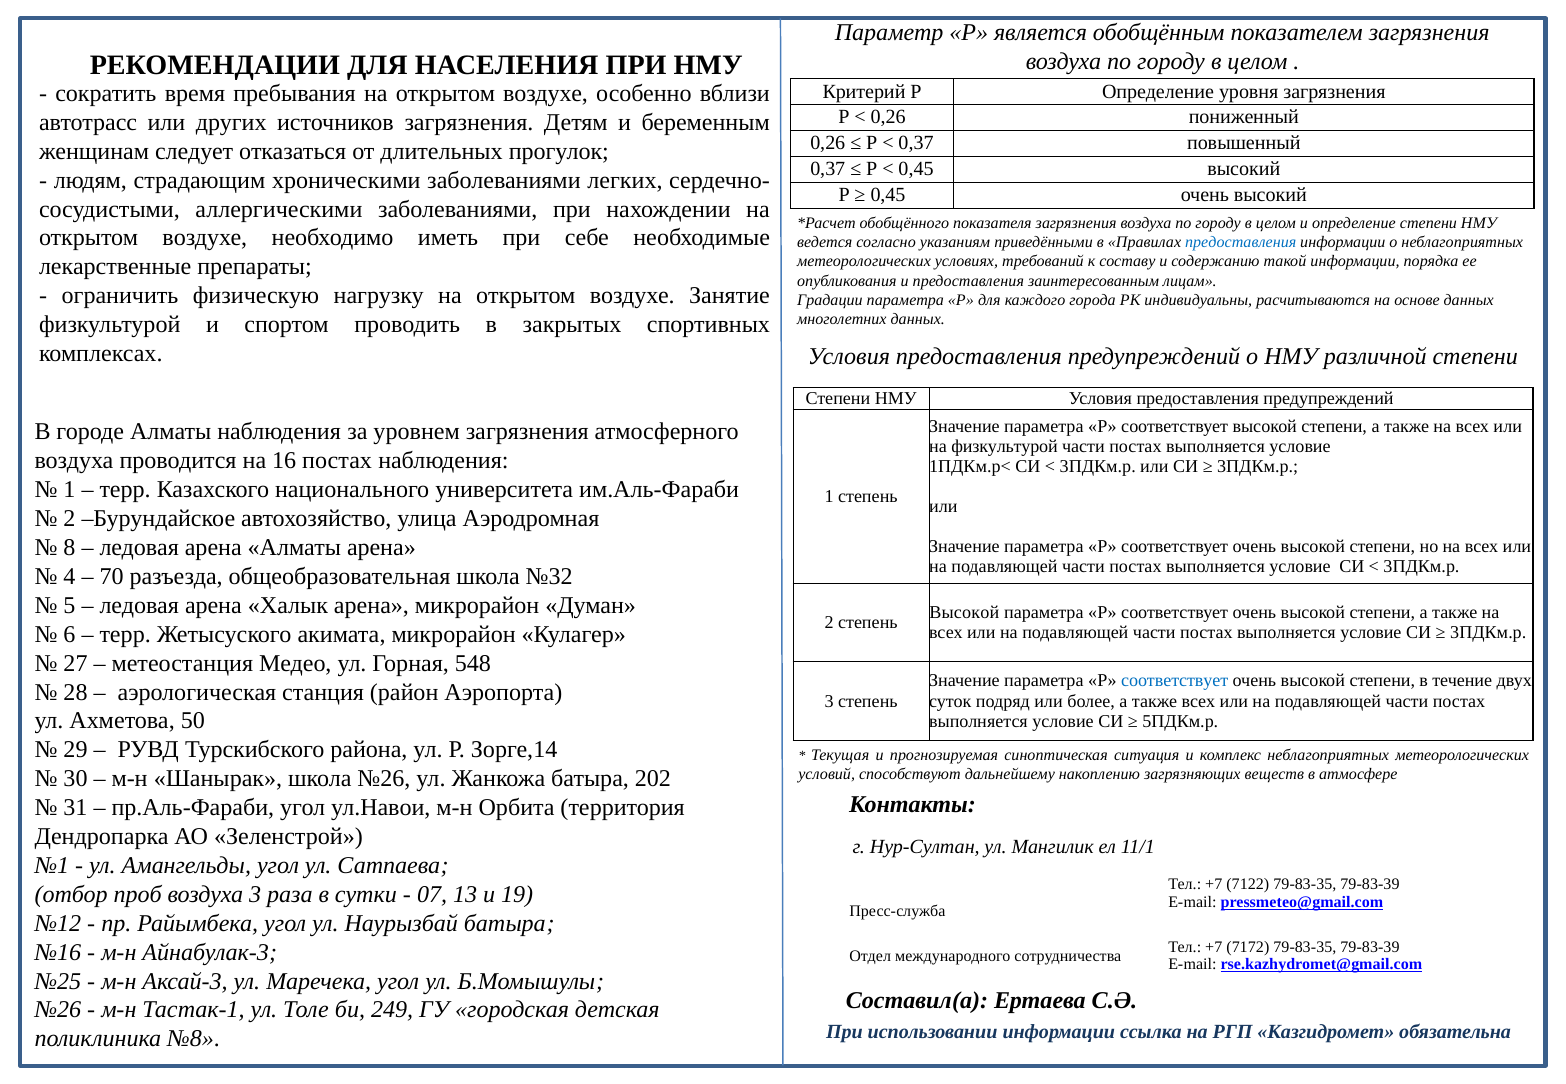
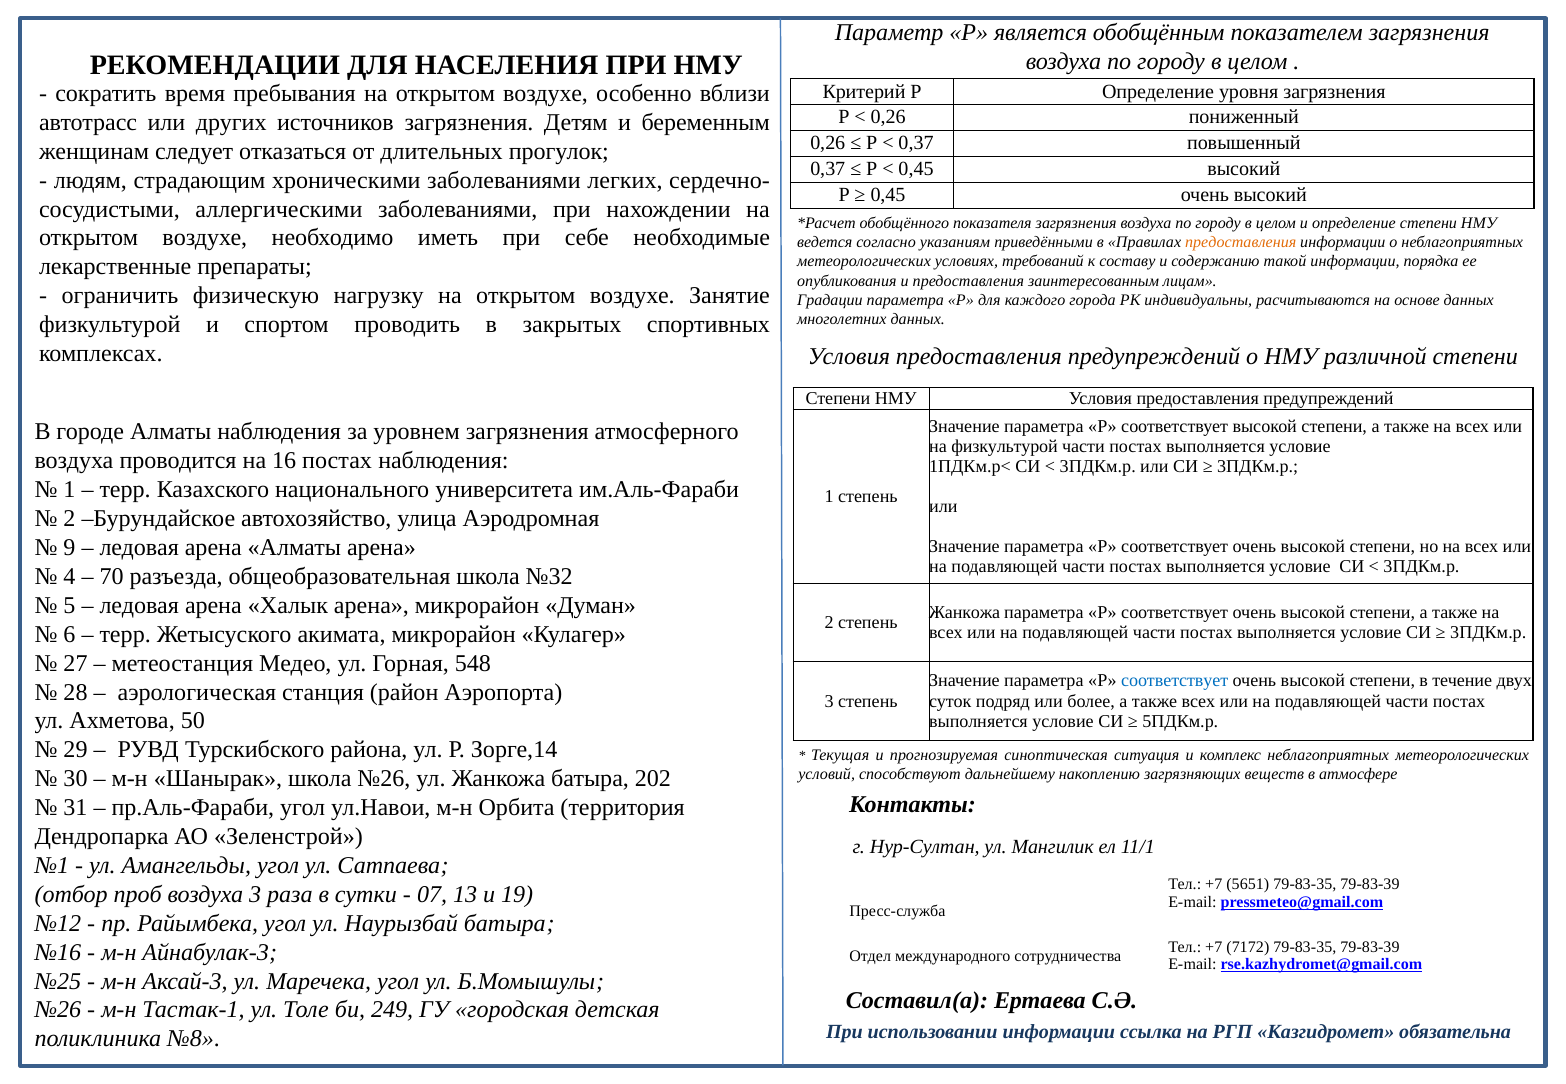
предоставления at (1241, 242) colour: blue -> orange
8: 8 -> 9
Высокой at (964, 613): Высокой -> Жанкожа
7122: 7122 -> 5651
